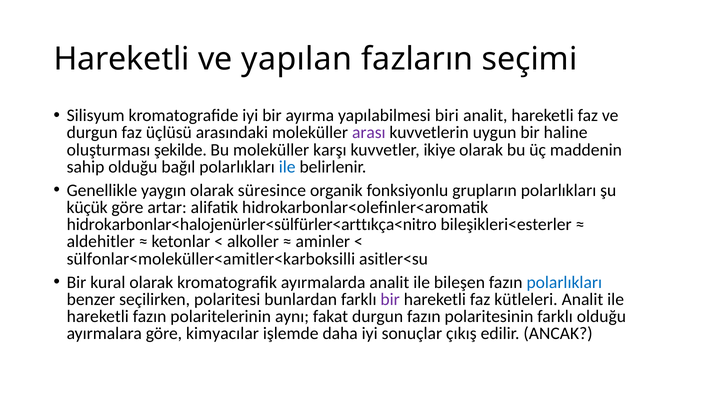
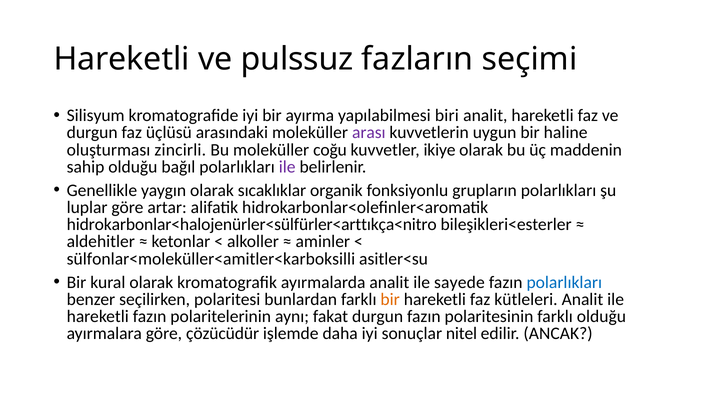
yapılan: yapılan -> pulssuz
şekilde: şekilde -> zincirli
karşı: karşı -> coğu
ile at (287, 167) colour: blue -> purple
süresince: süresince -> sıcaklıklar
küçük: küçük -> luplar
bileşen: bileşen -> sayede
bir at (390, 299) colour: purple -> orange
kimyacılar: kimyacılar -> çözücüdür
çıkış: çıkış -> nitel
